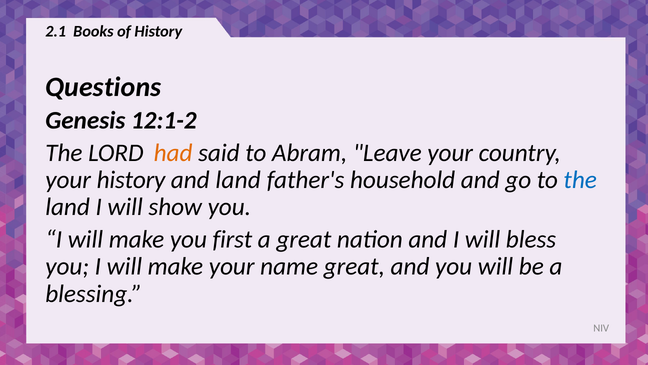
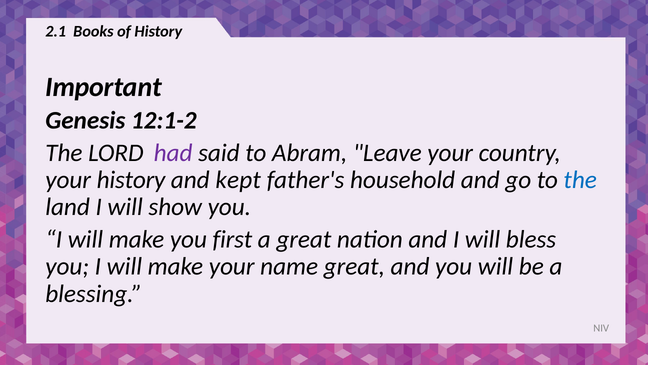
Questions: Questions -> Important
had colour: orange -> purple
and land: land -> kept
